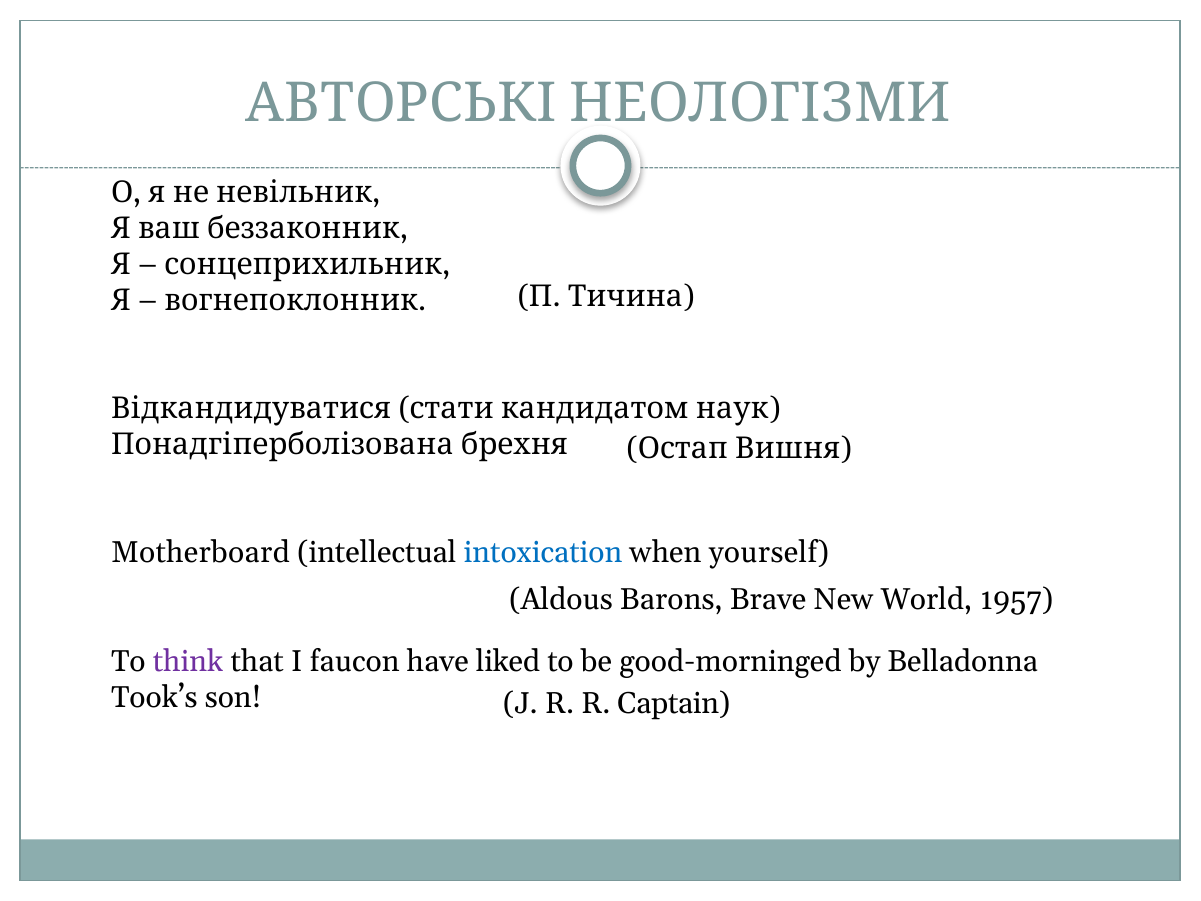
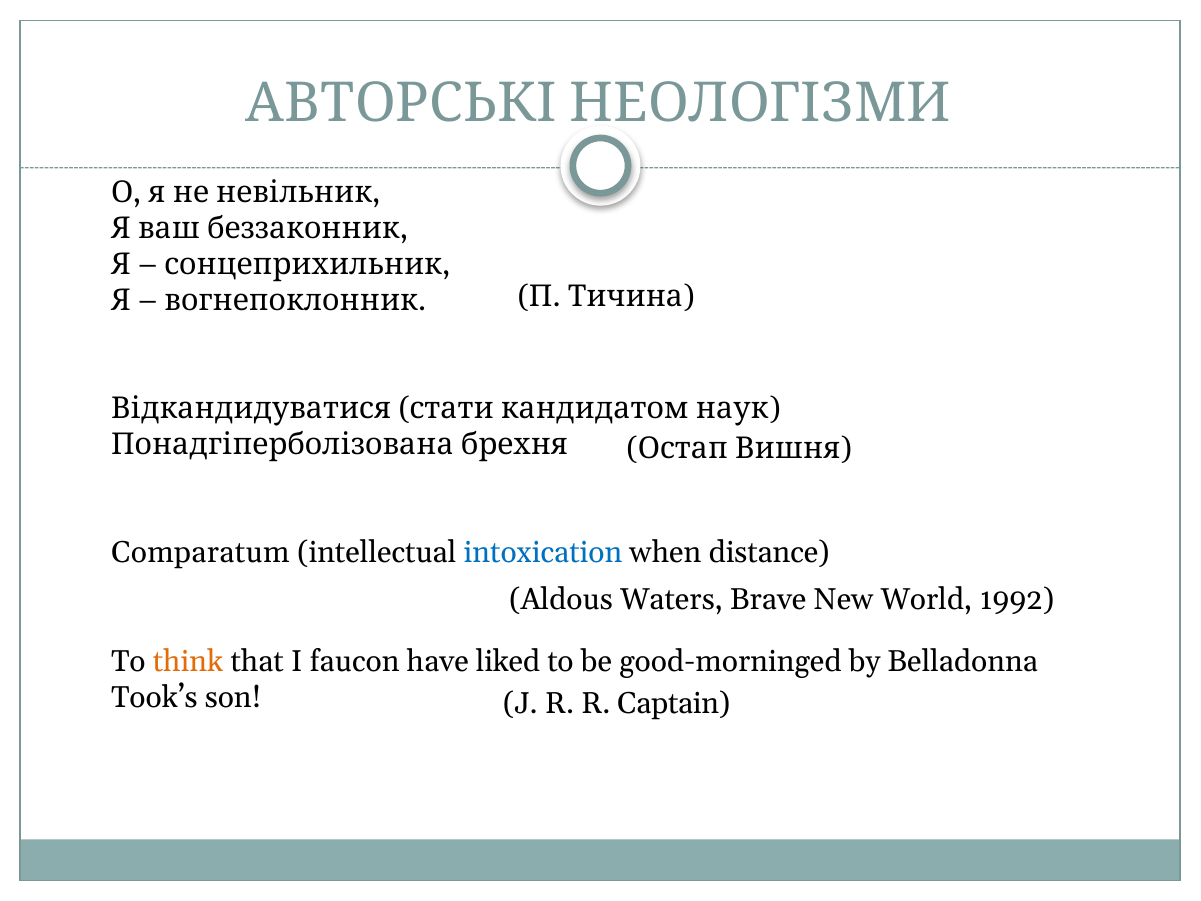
Motherboard: Motherboard -> Comparatum
yourself: yourself -> distance
Barons: Barons -> Waters
1957: 1957 -> 1992
think colour: purple -> orange
